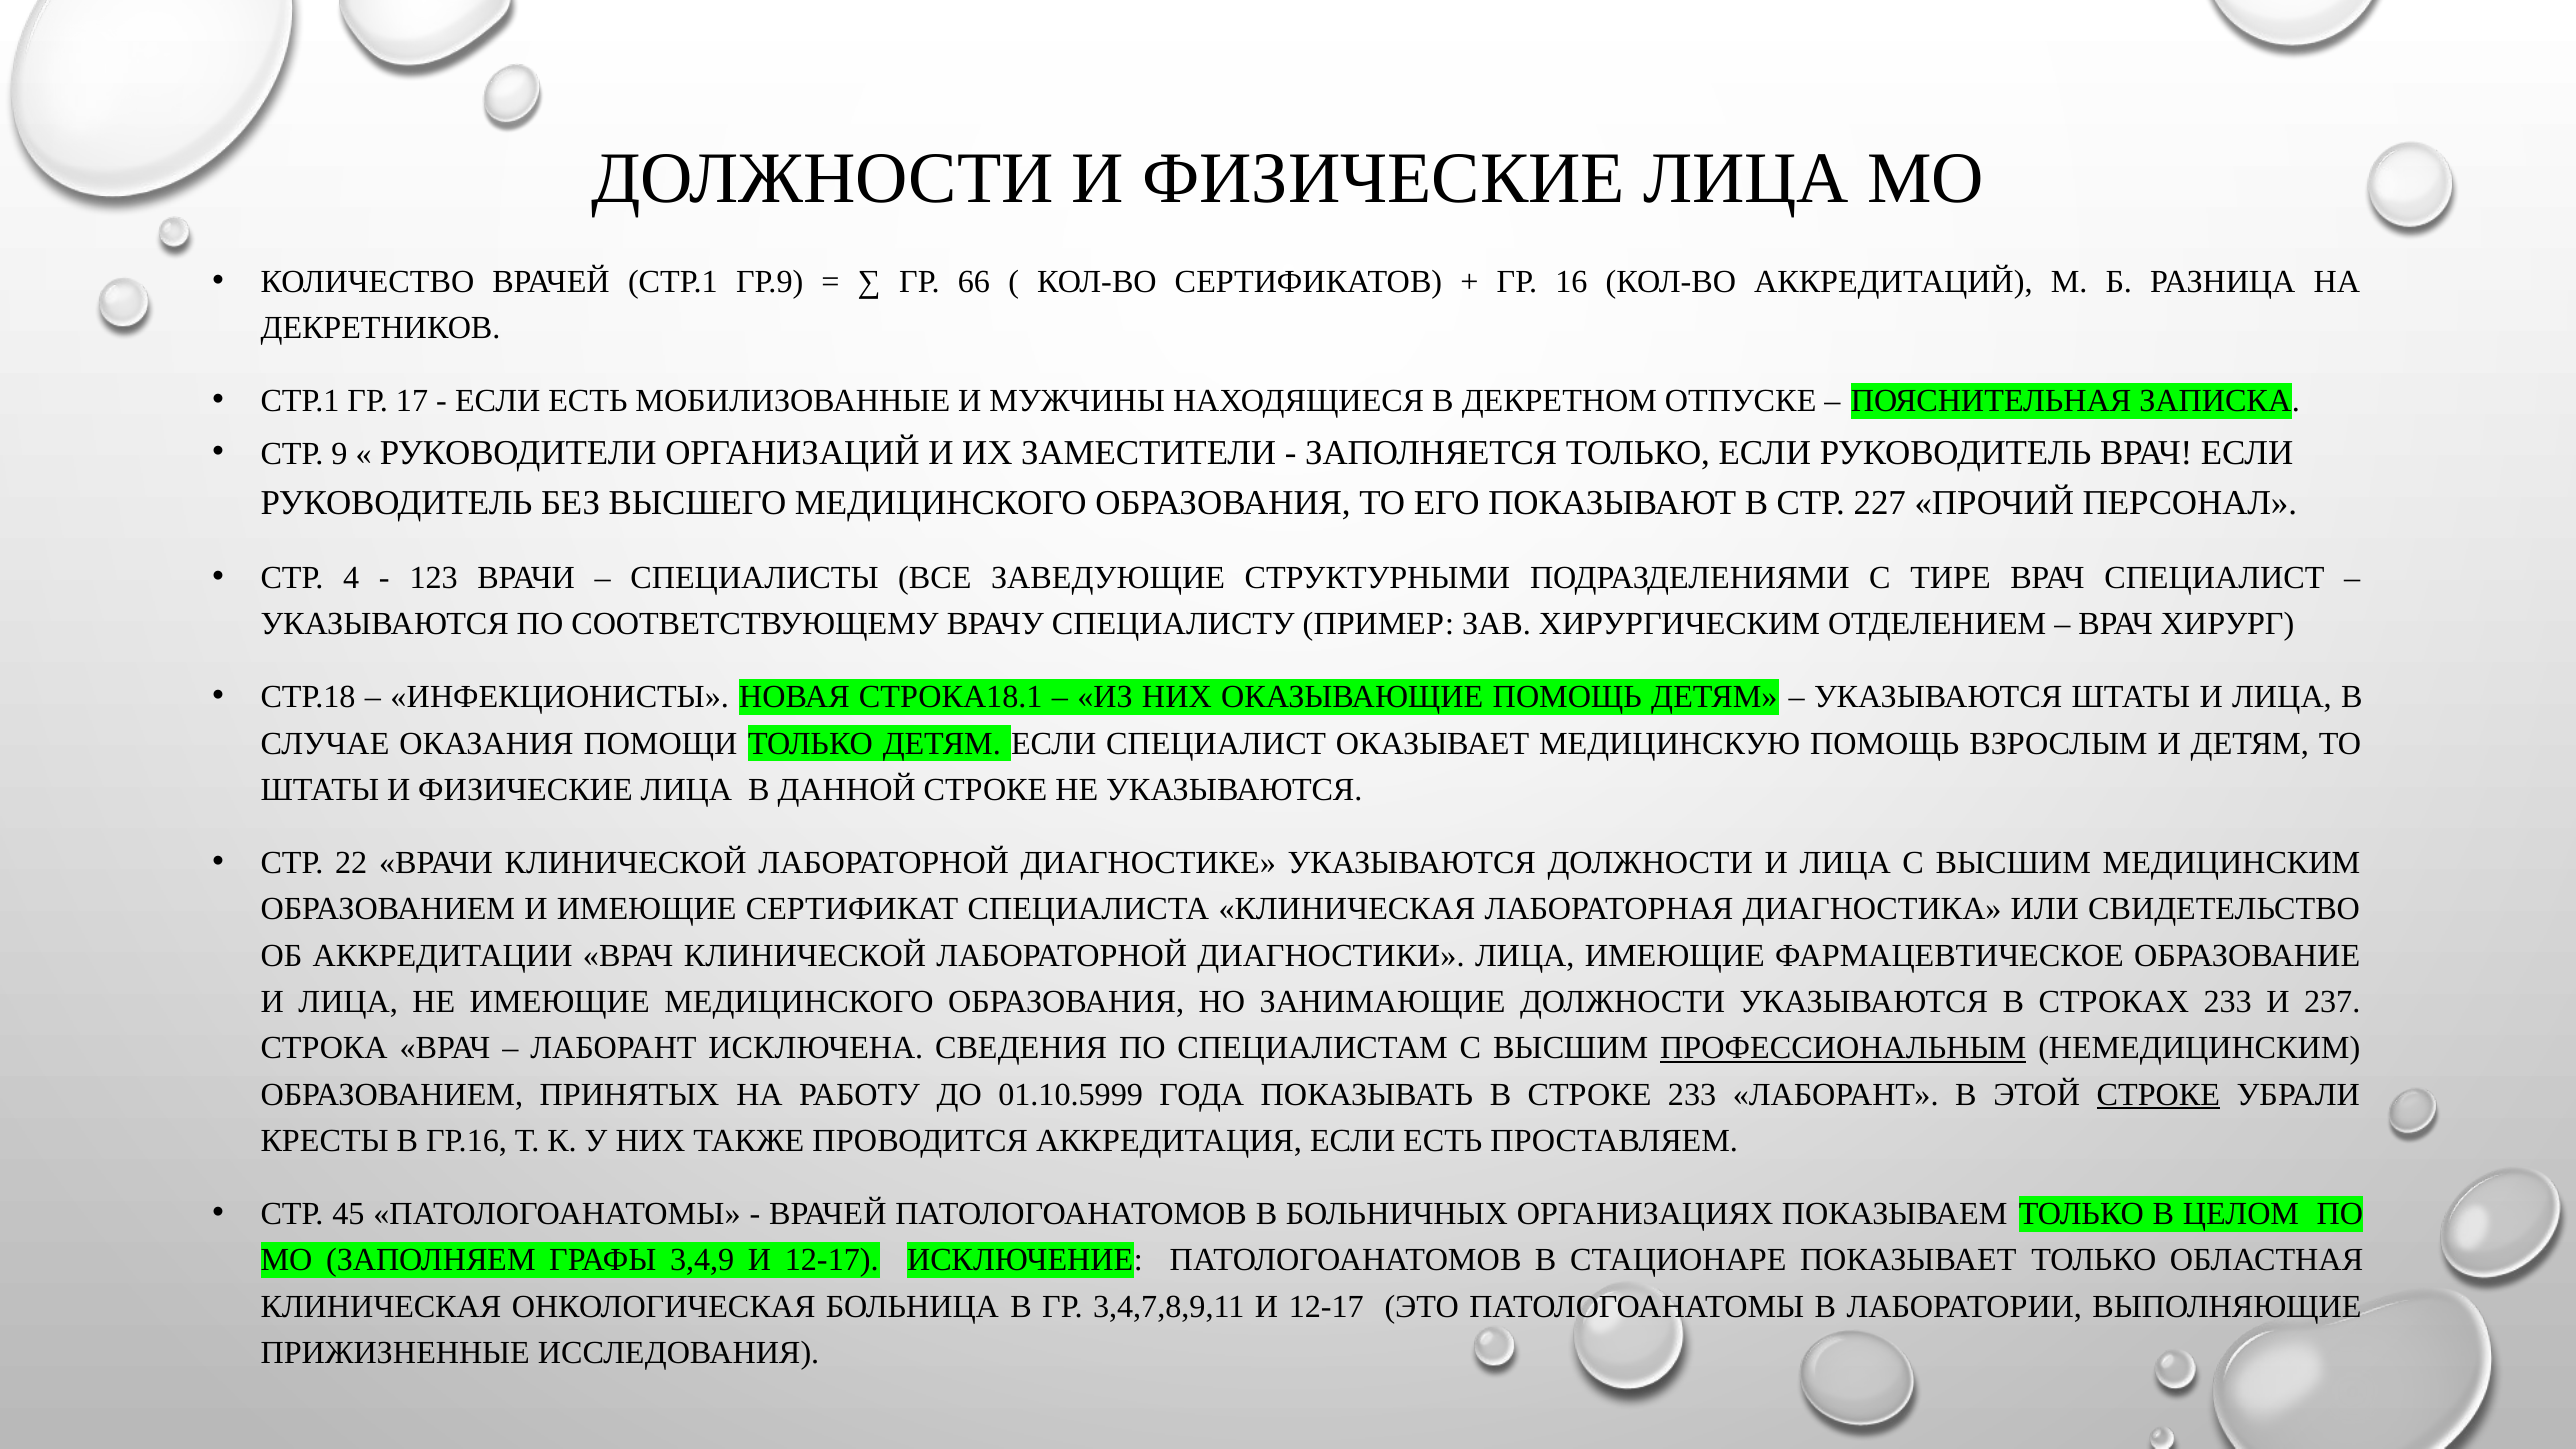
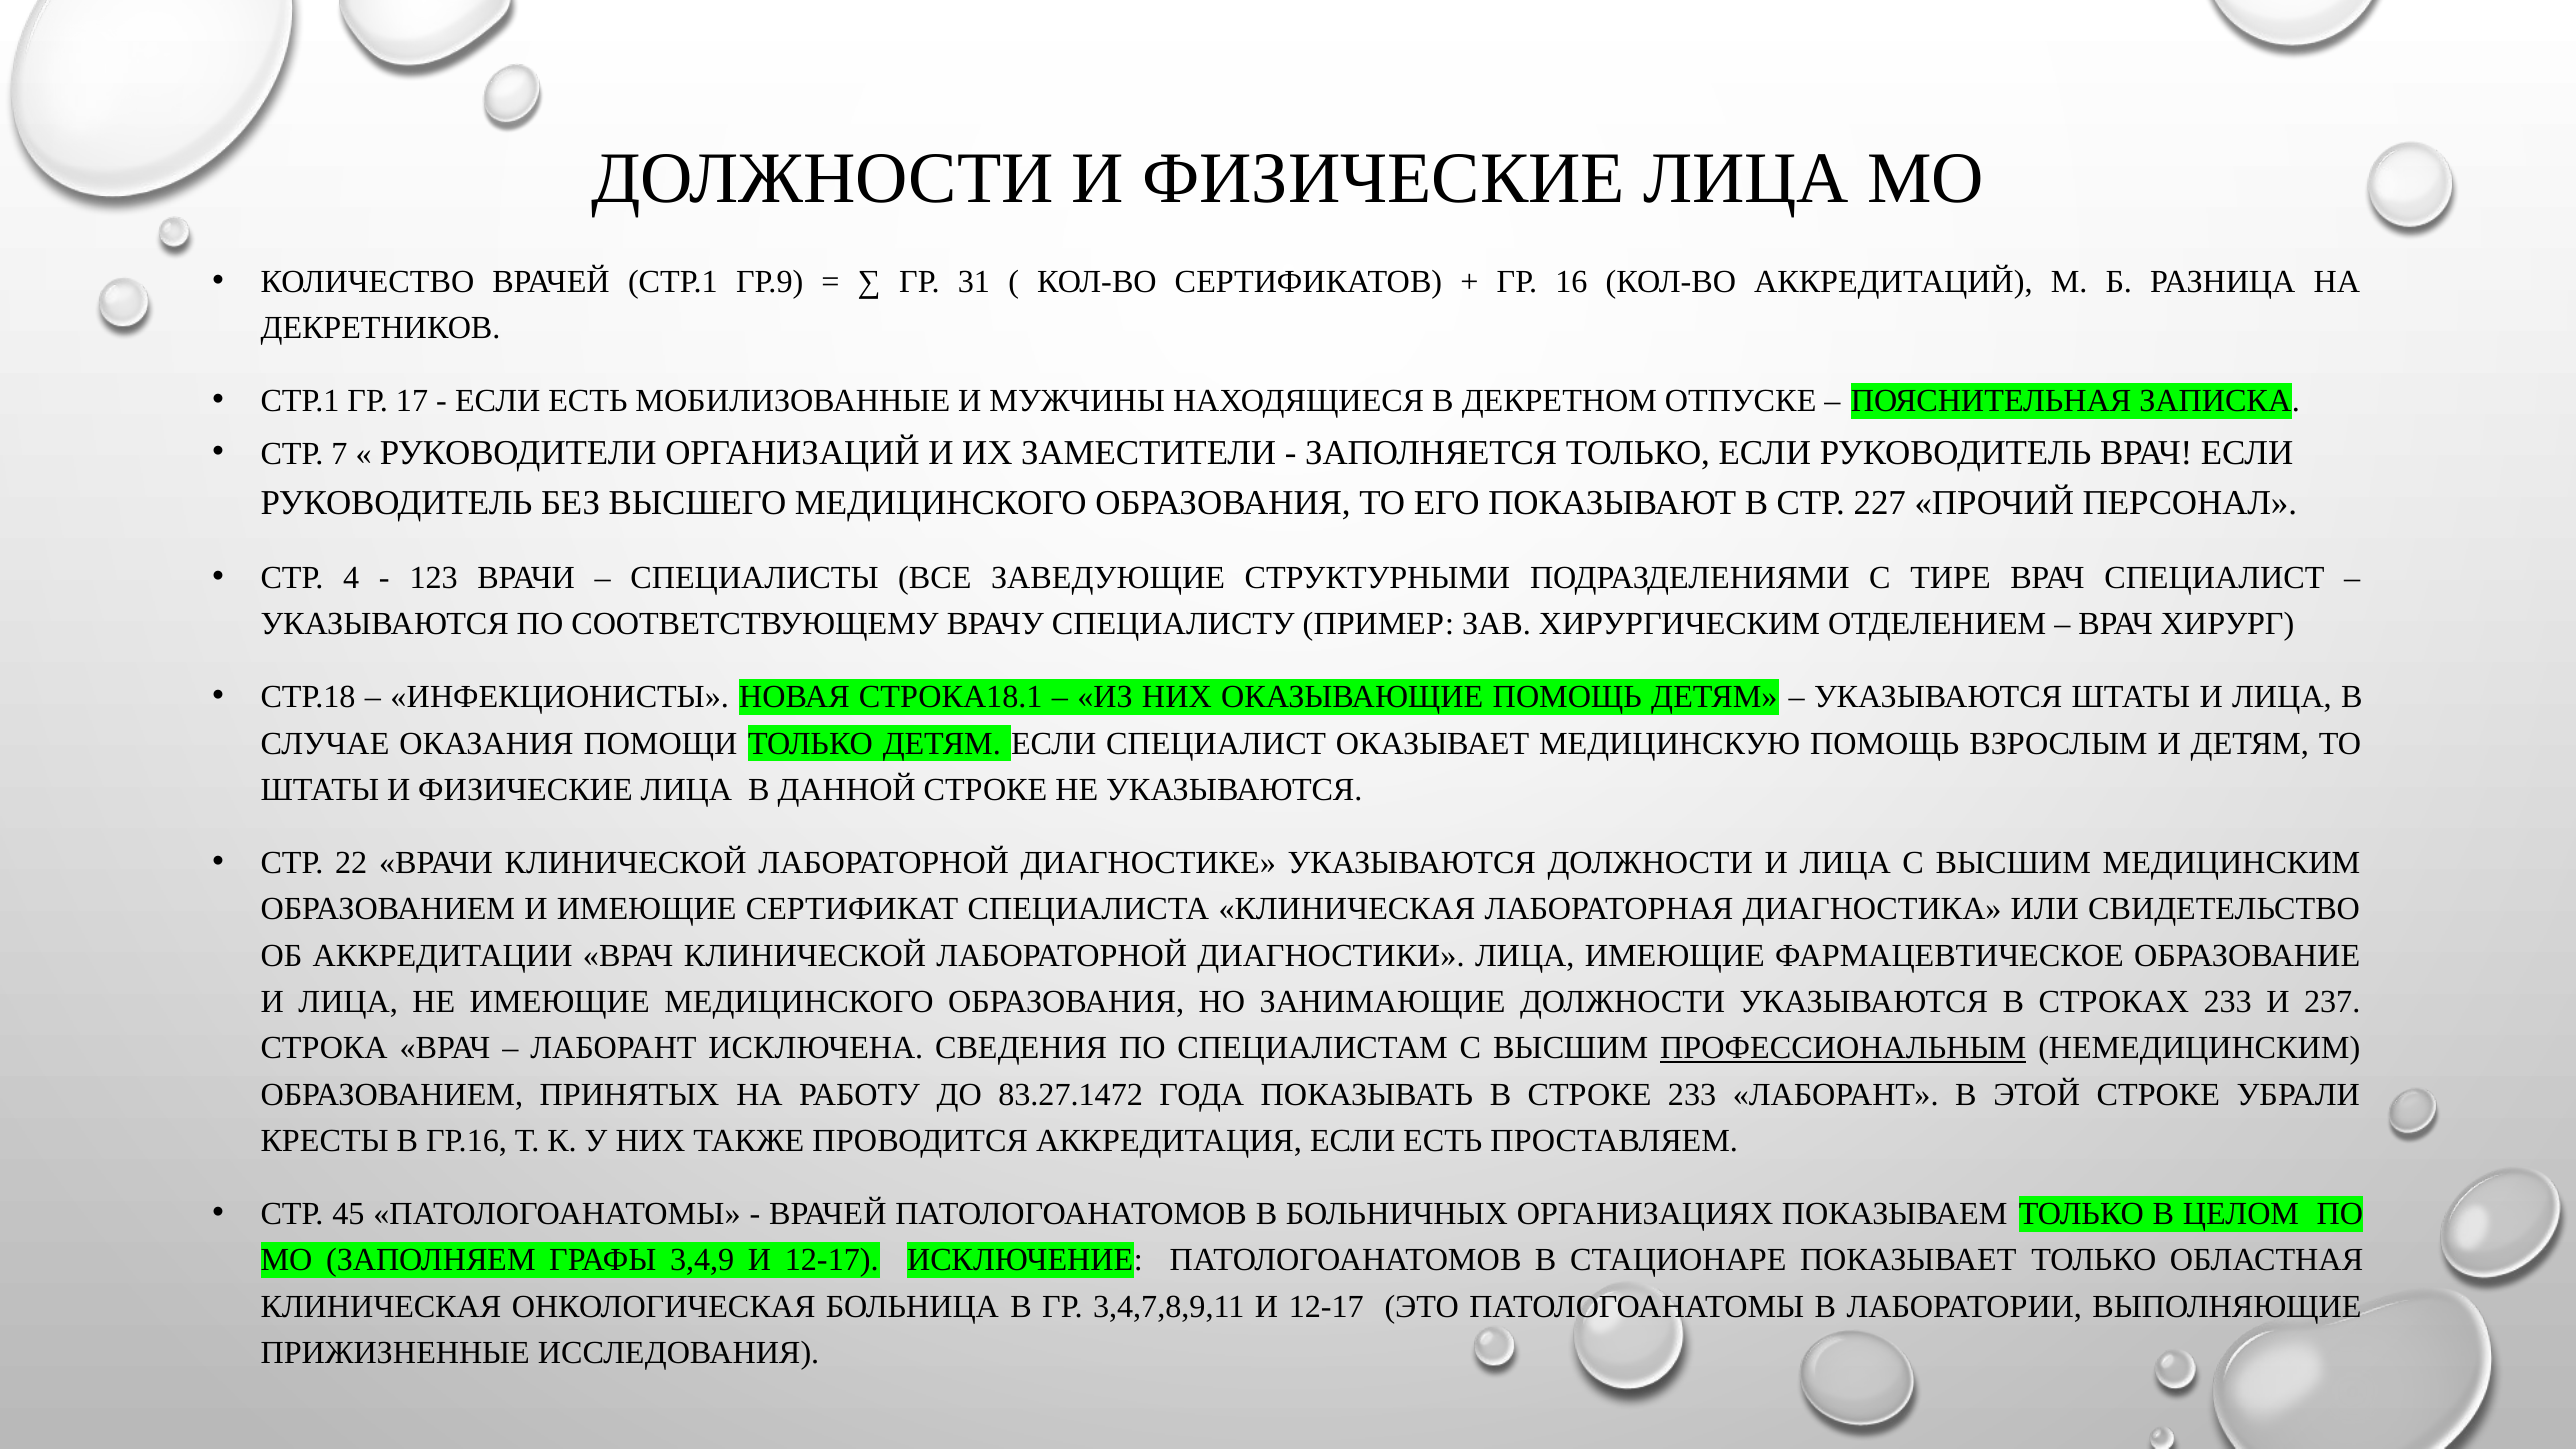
66: 66 -> 31
9: 9 -> 7
01.10.5999: 01.10.5999 -> 83.27.1472
СТРОКЕ at (2158, 1094) underline: present -> none
